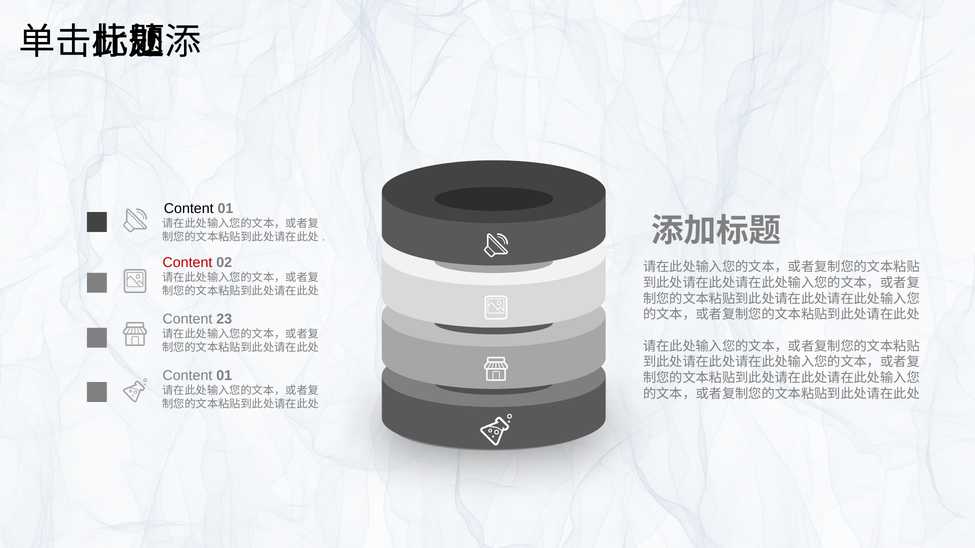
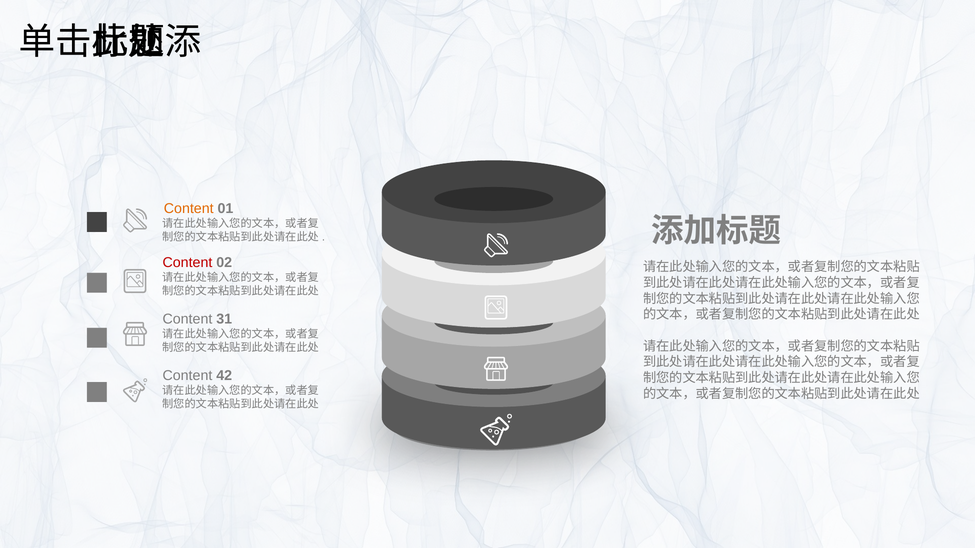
Content at (189, 209) colour: black -> orange
23: 23 -> 31
01 at (224, 376): 01 -> 42
